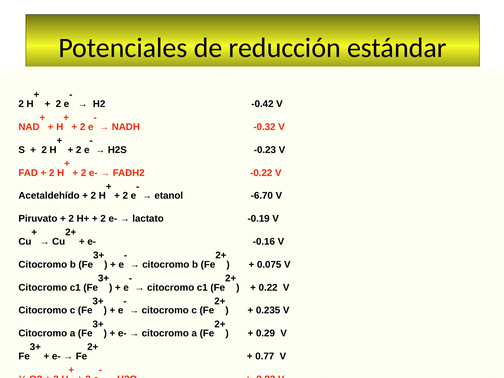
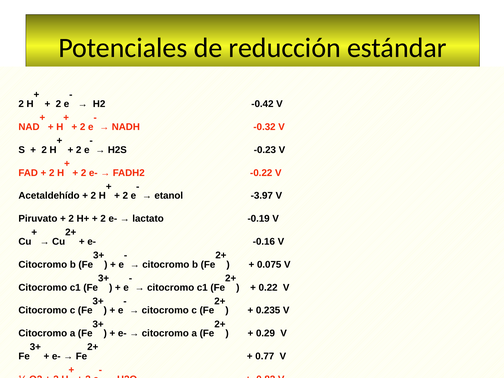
-6.70: -6.70 -> -3.97
